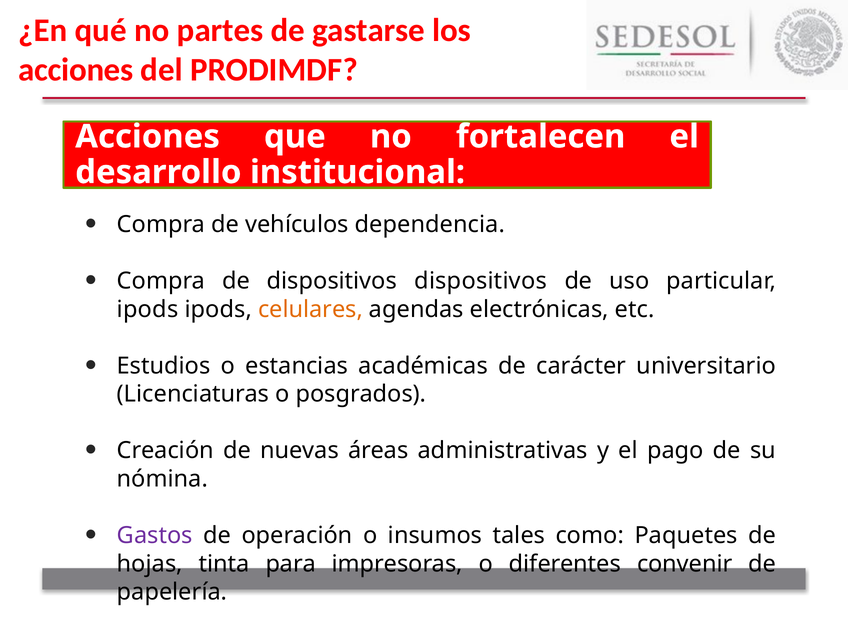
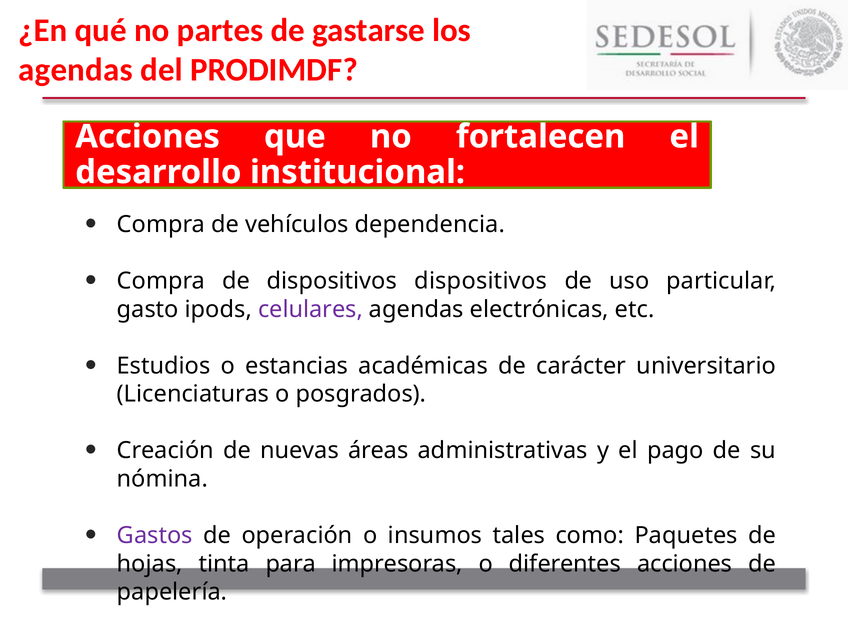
acciones at (76, 70): acciones -> agendas
ipods at (148, 309): ipods -> gasto
celulares colour: orange -> purple
diferentes convenir: convenir -> acciones
